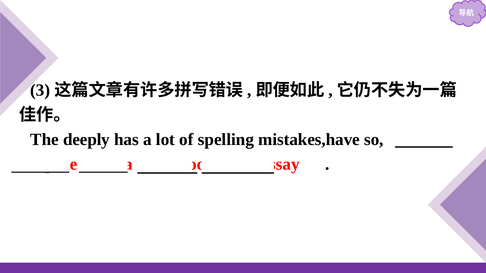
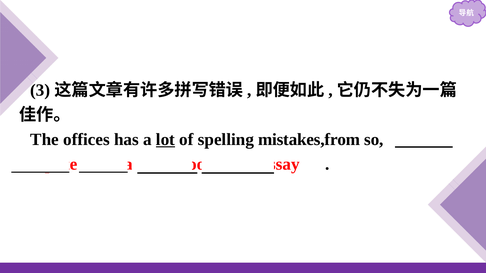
deeply: deeply -> offices
lot underline: none -> present
mistakes,have: mistakes,have -> mistakes,from
